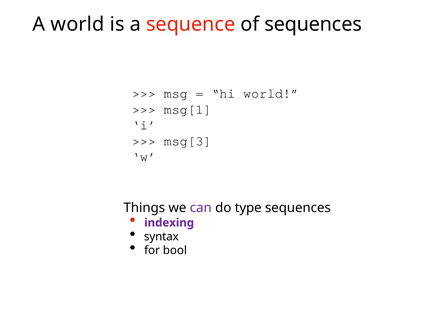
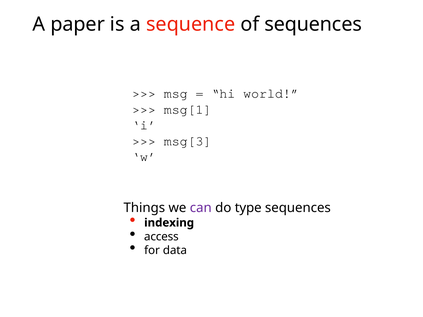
A world: world -> paper
indexing colour: purple -> black
syntax: syntax -> access
bool: bool -> data
